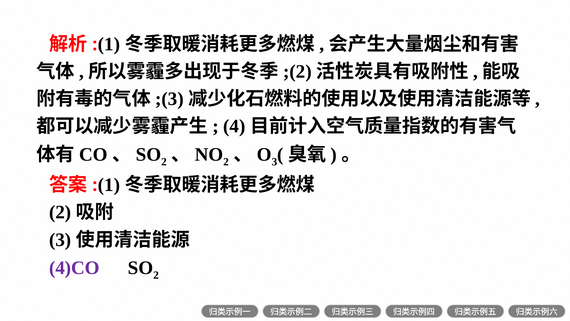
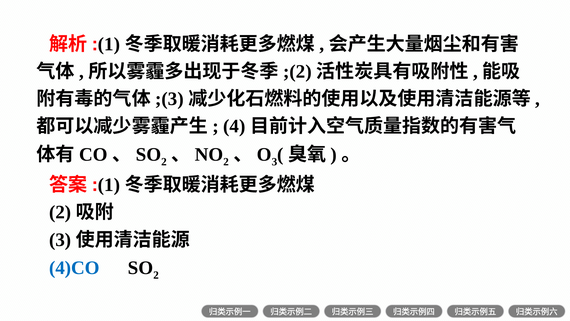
4)CO colour: purple -> blue
